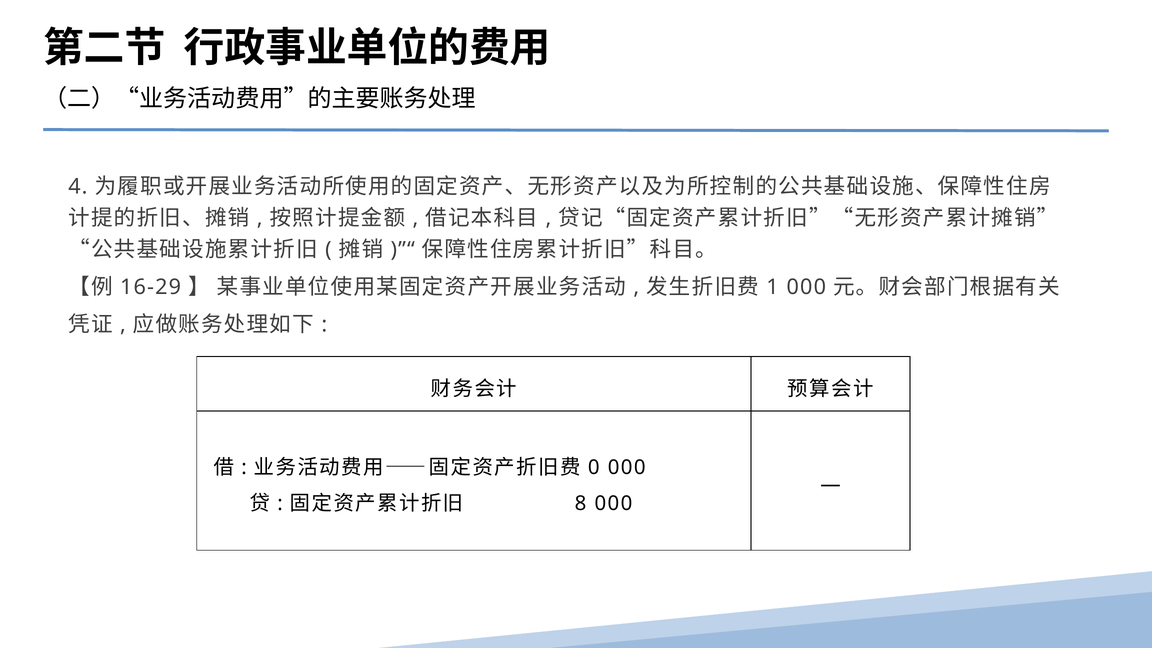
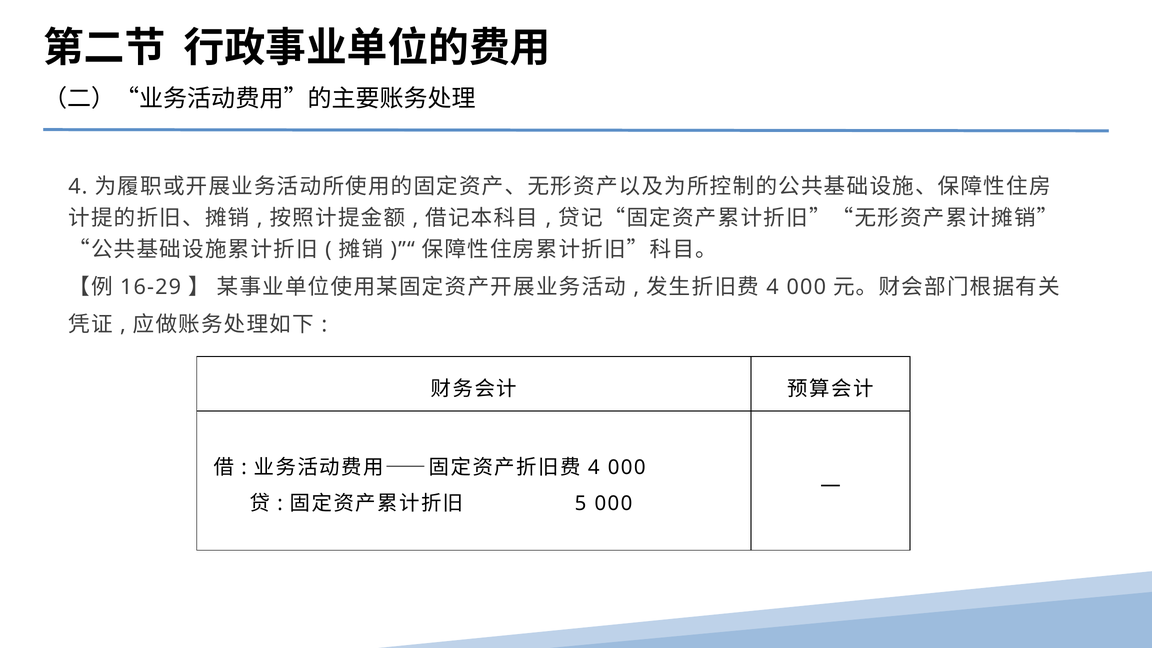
1 at (773, 287): 1 -> 4
0 at (594, 468): 0 -> 4
8: 8 -> 5
